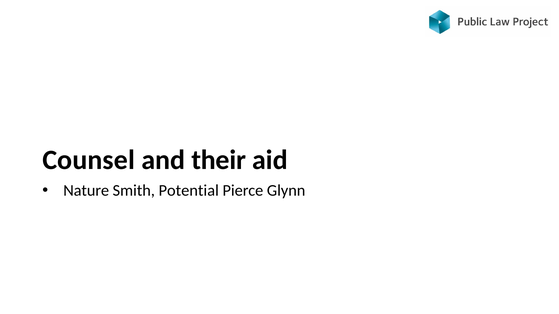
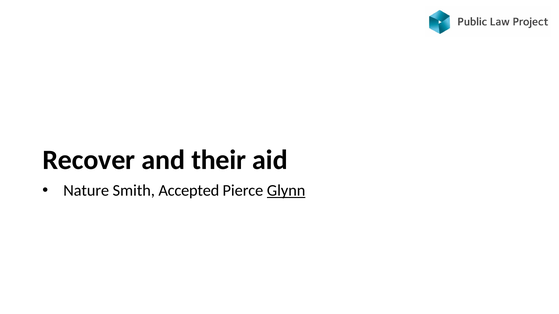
Counsel: Counsel -> Recover
Potential: Potential -> Accepted
Glynn underline: none -> present
